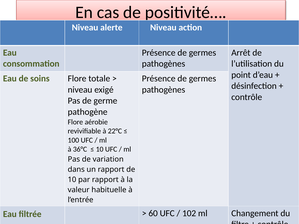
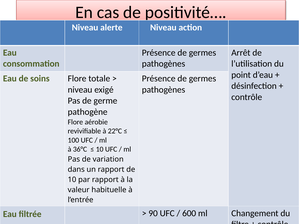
60: 60 -> 90
102: 102 -> 600
